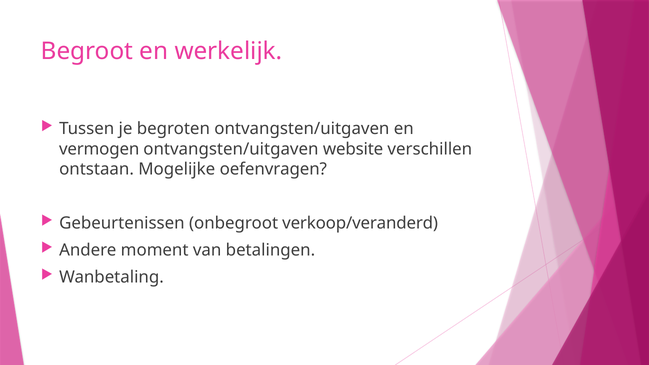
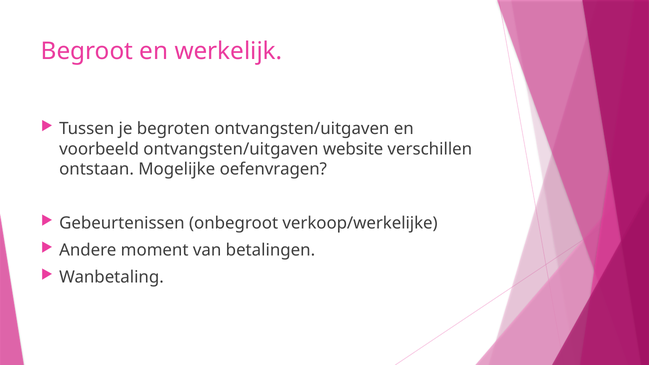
vermogen: vermogen -> voorbeeld
verkoop/veranderd: verkoop/veranderd -> verkoop/werkelijke
